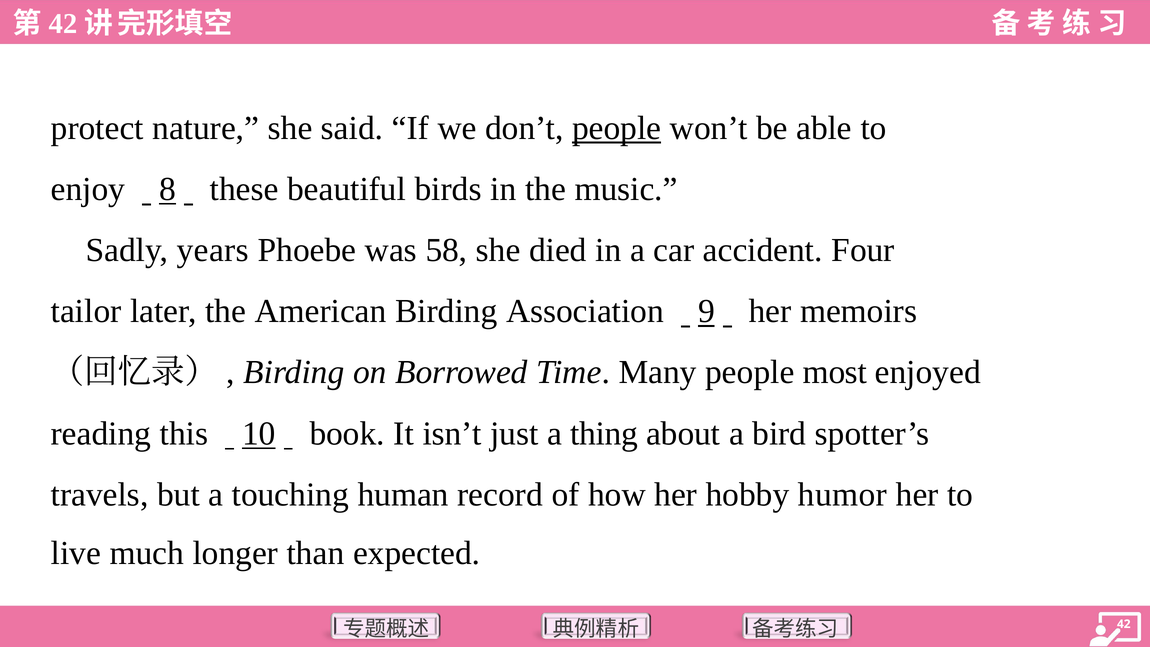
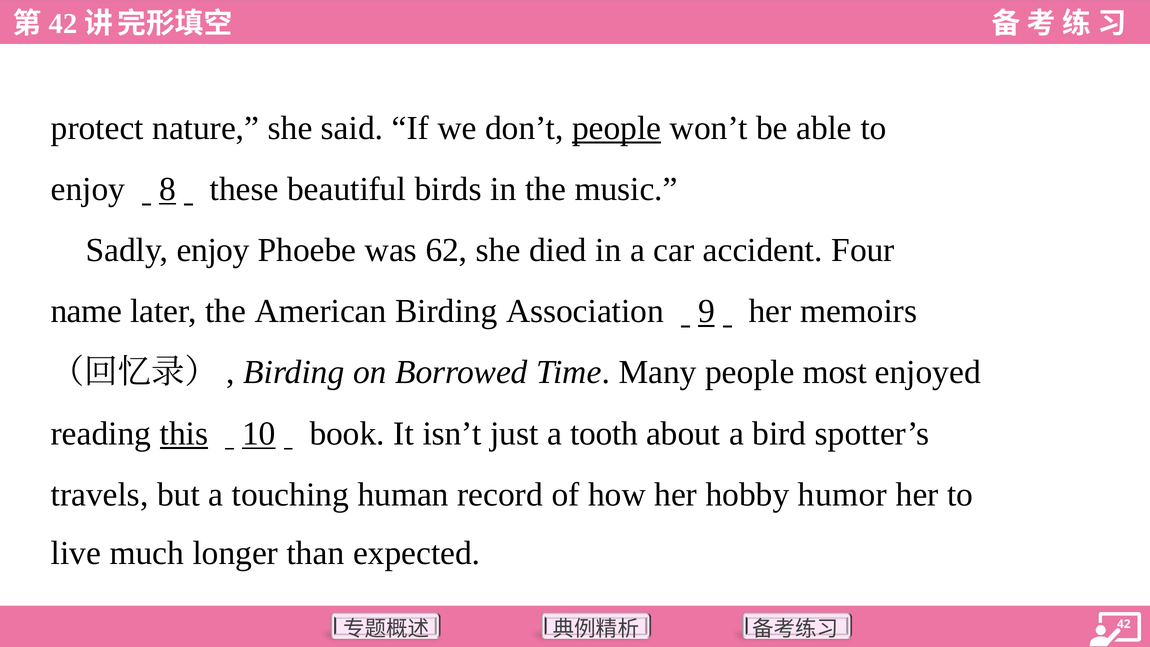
Sadly years: years -> enjoy
58: 58 -> 62
tailor: tailor -> name
this underline: none -> present
thing: thing -> tooth
